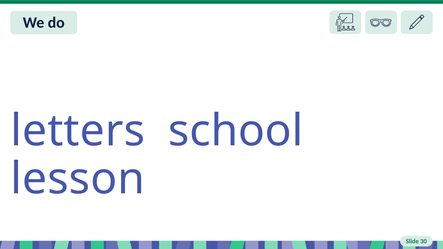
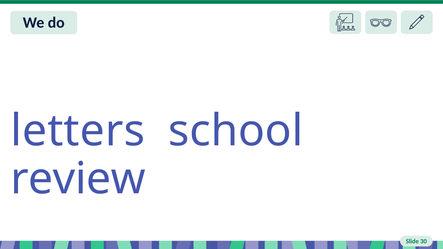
lesson: lesson -> review
